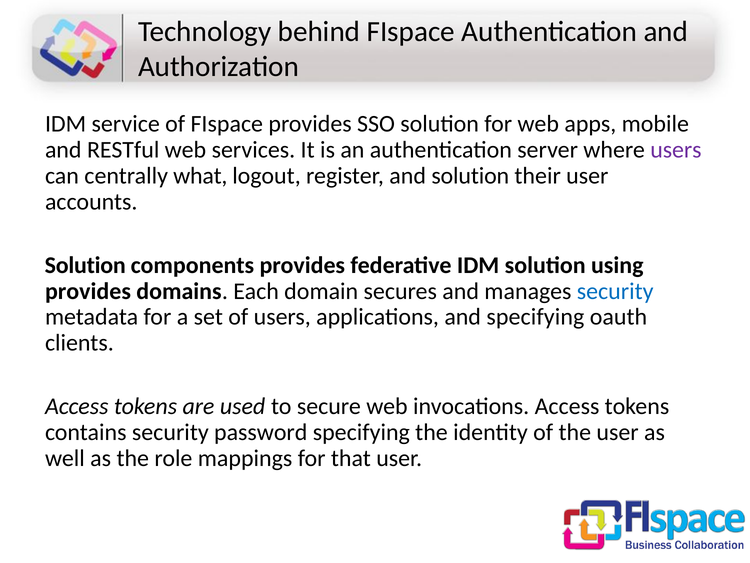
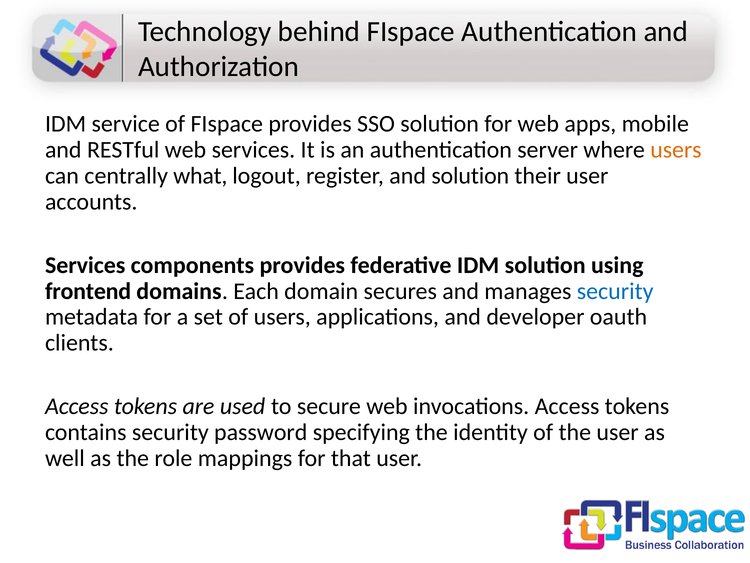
users at (676, 150) colour: purple -> orange
Solution at (85, 265): Solution -> Services
provides at (88, 291): provides -> frontend
and specifying: specifying -> developer
